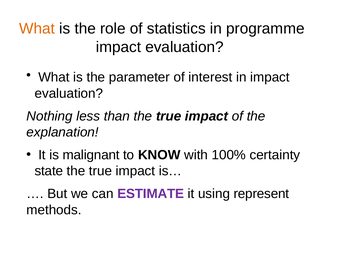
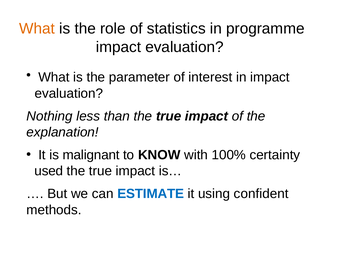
state: state -> used
ESTIMATE colour: purple -> blue
represent: represent -> confident
